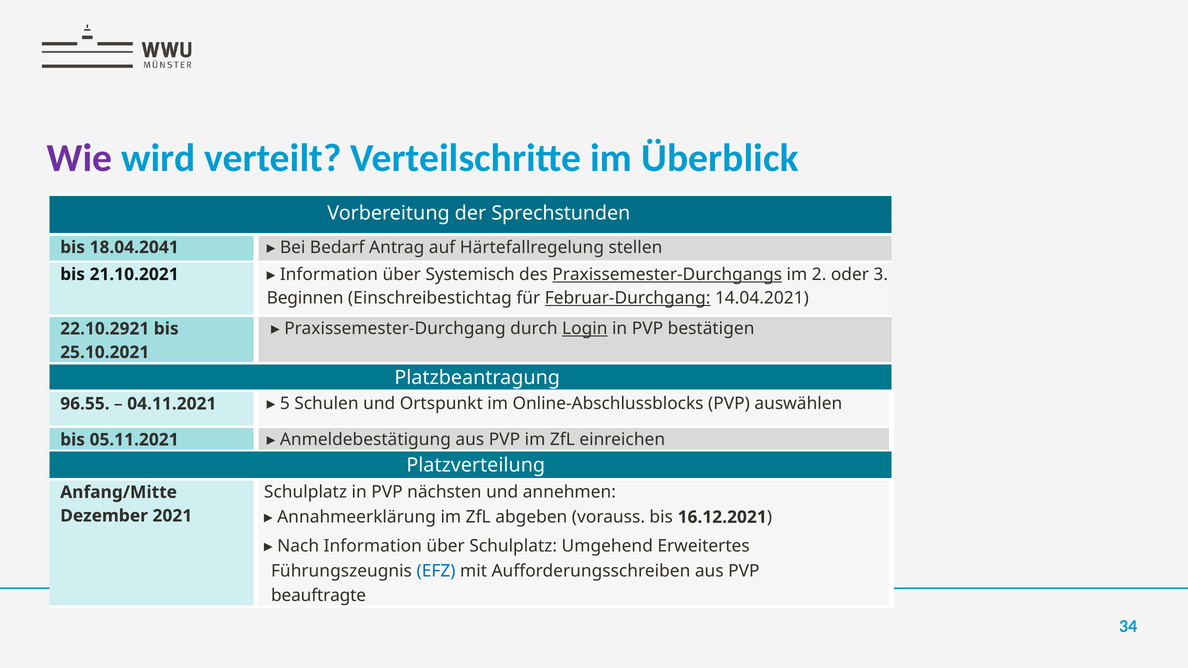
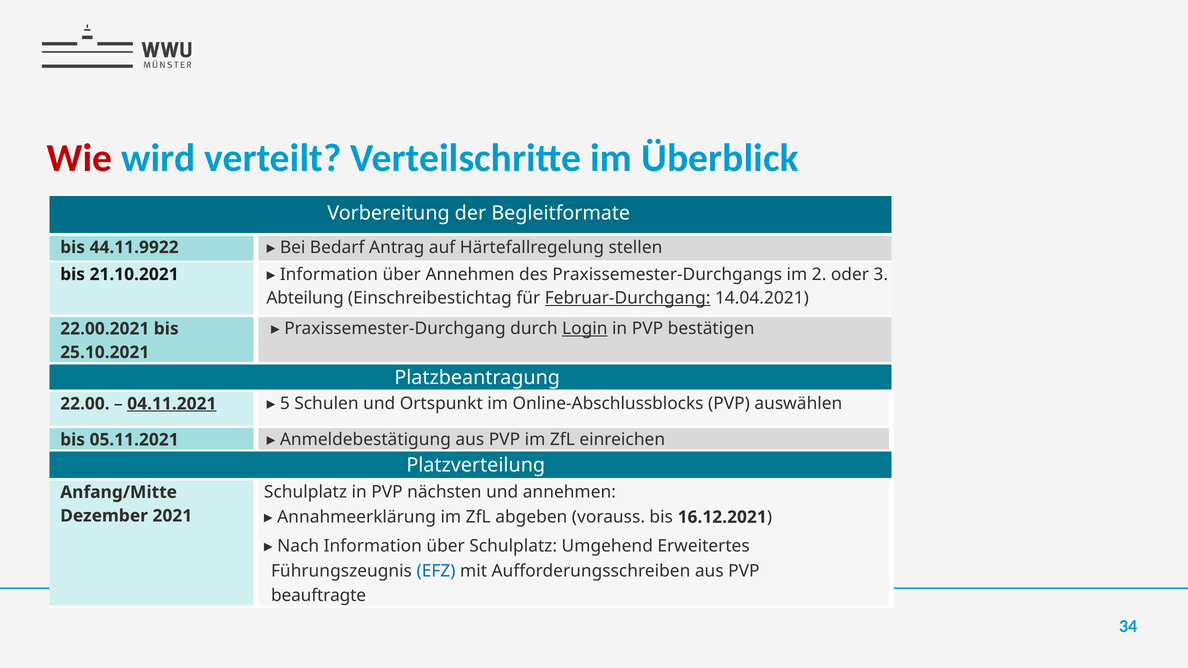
Wie colour: purple -> red
Sprechstunden: Sprechstunden -> Begleitformate
18.04.2041: 18.04.2041 -> 44.11.9922
über Systemisch: Systemisch -> Annehmen
Praxissemester-Durchgangs underline: present -> none
Beginnen: Beginnen -> Abteilung
22.10.2921: 22.10.2921 -> 22.00.2021
96.55: 96.55 -> 22.00
04.11.2021 underline: none -> present
